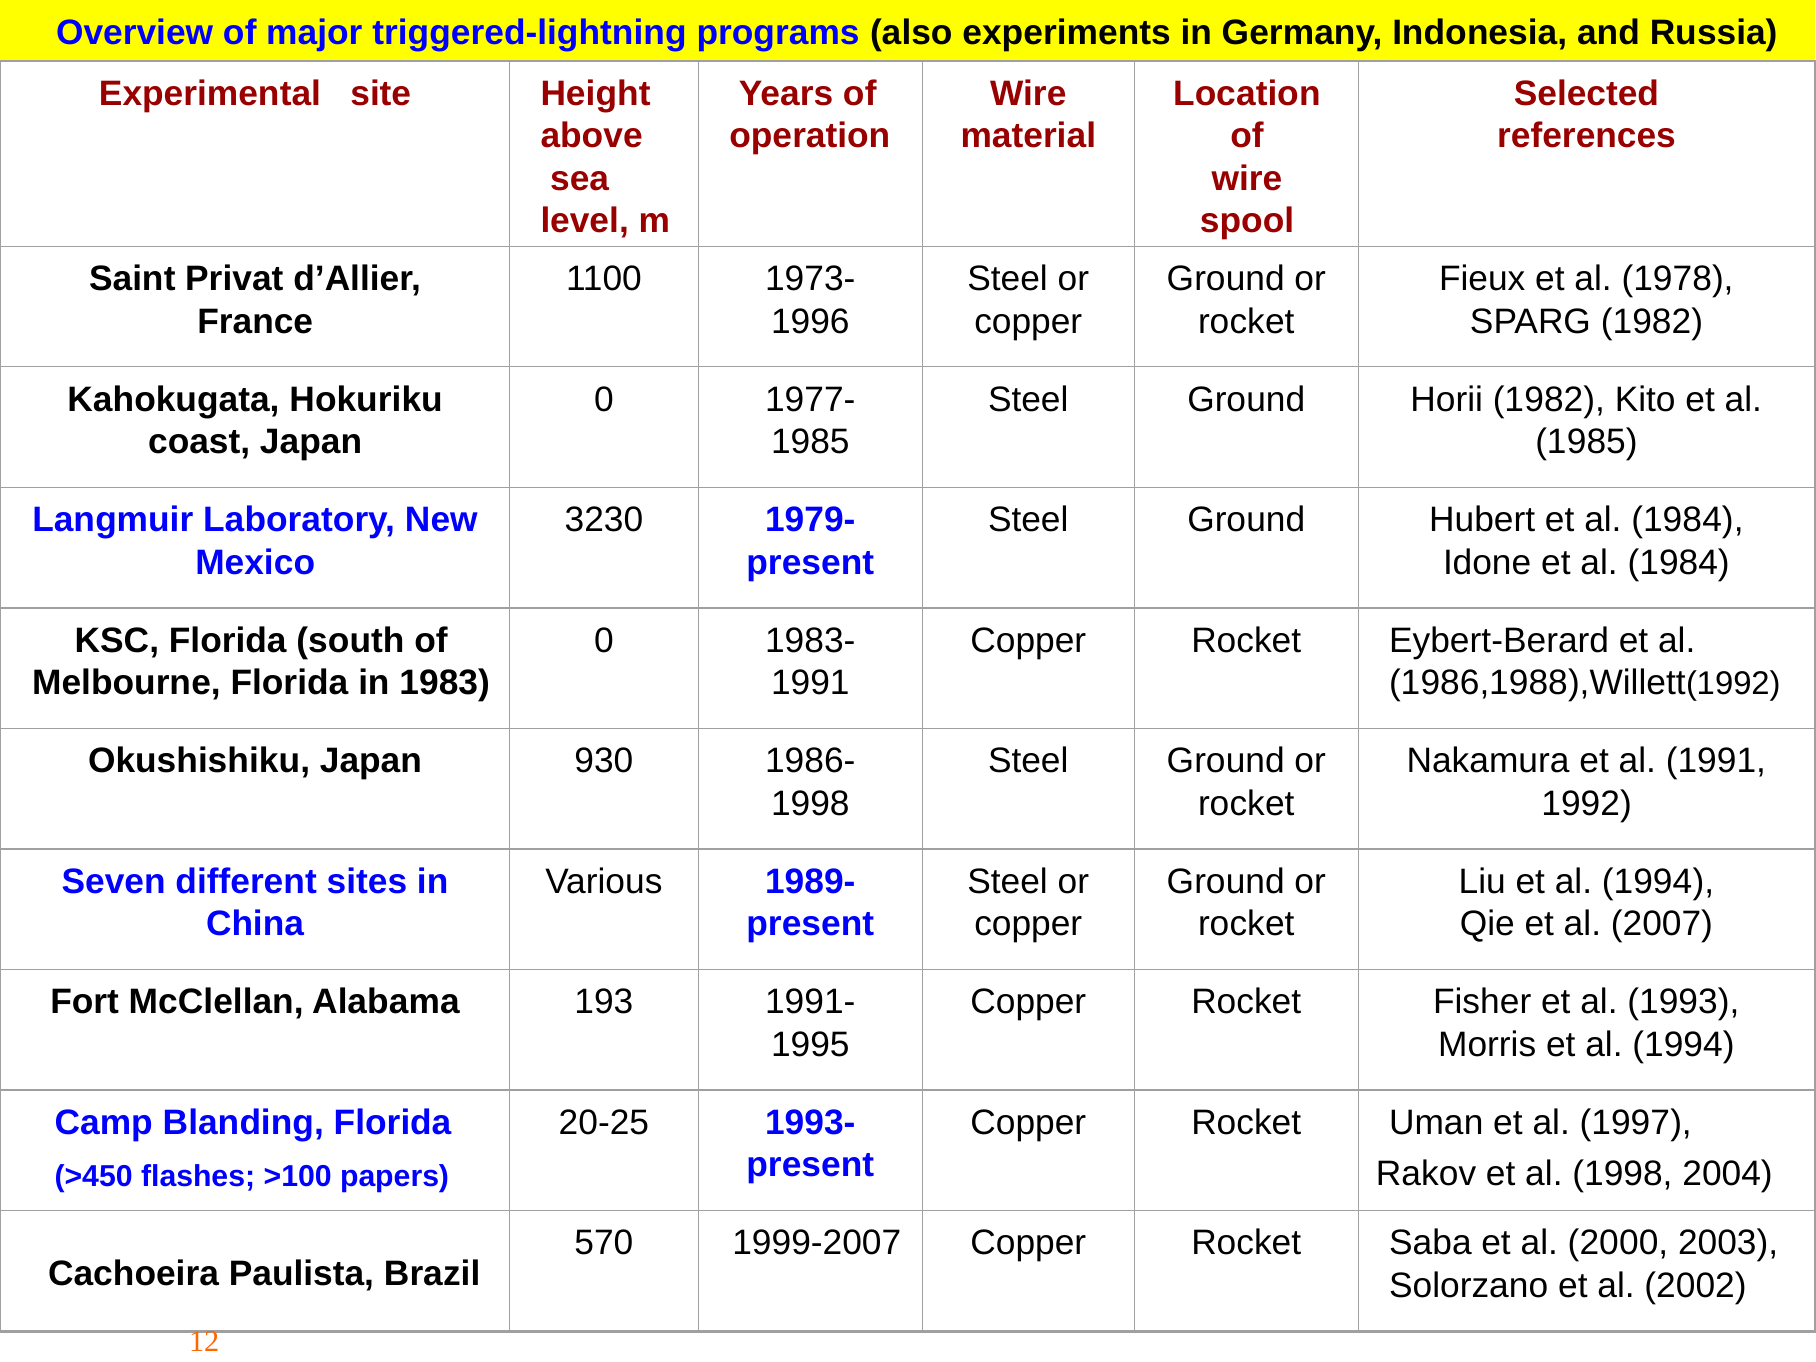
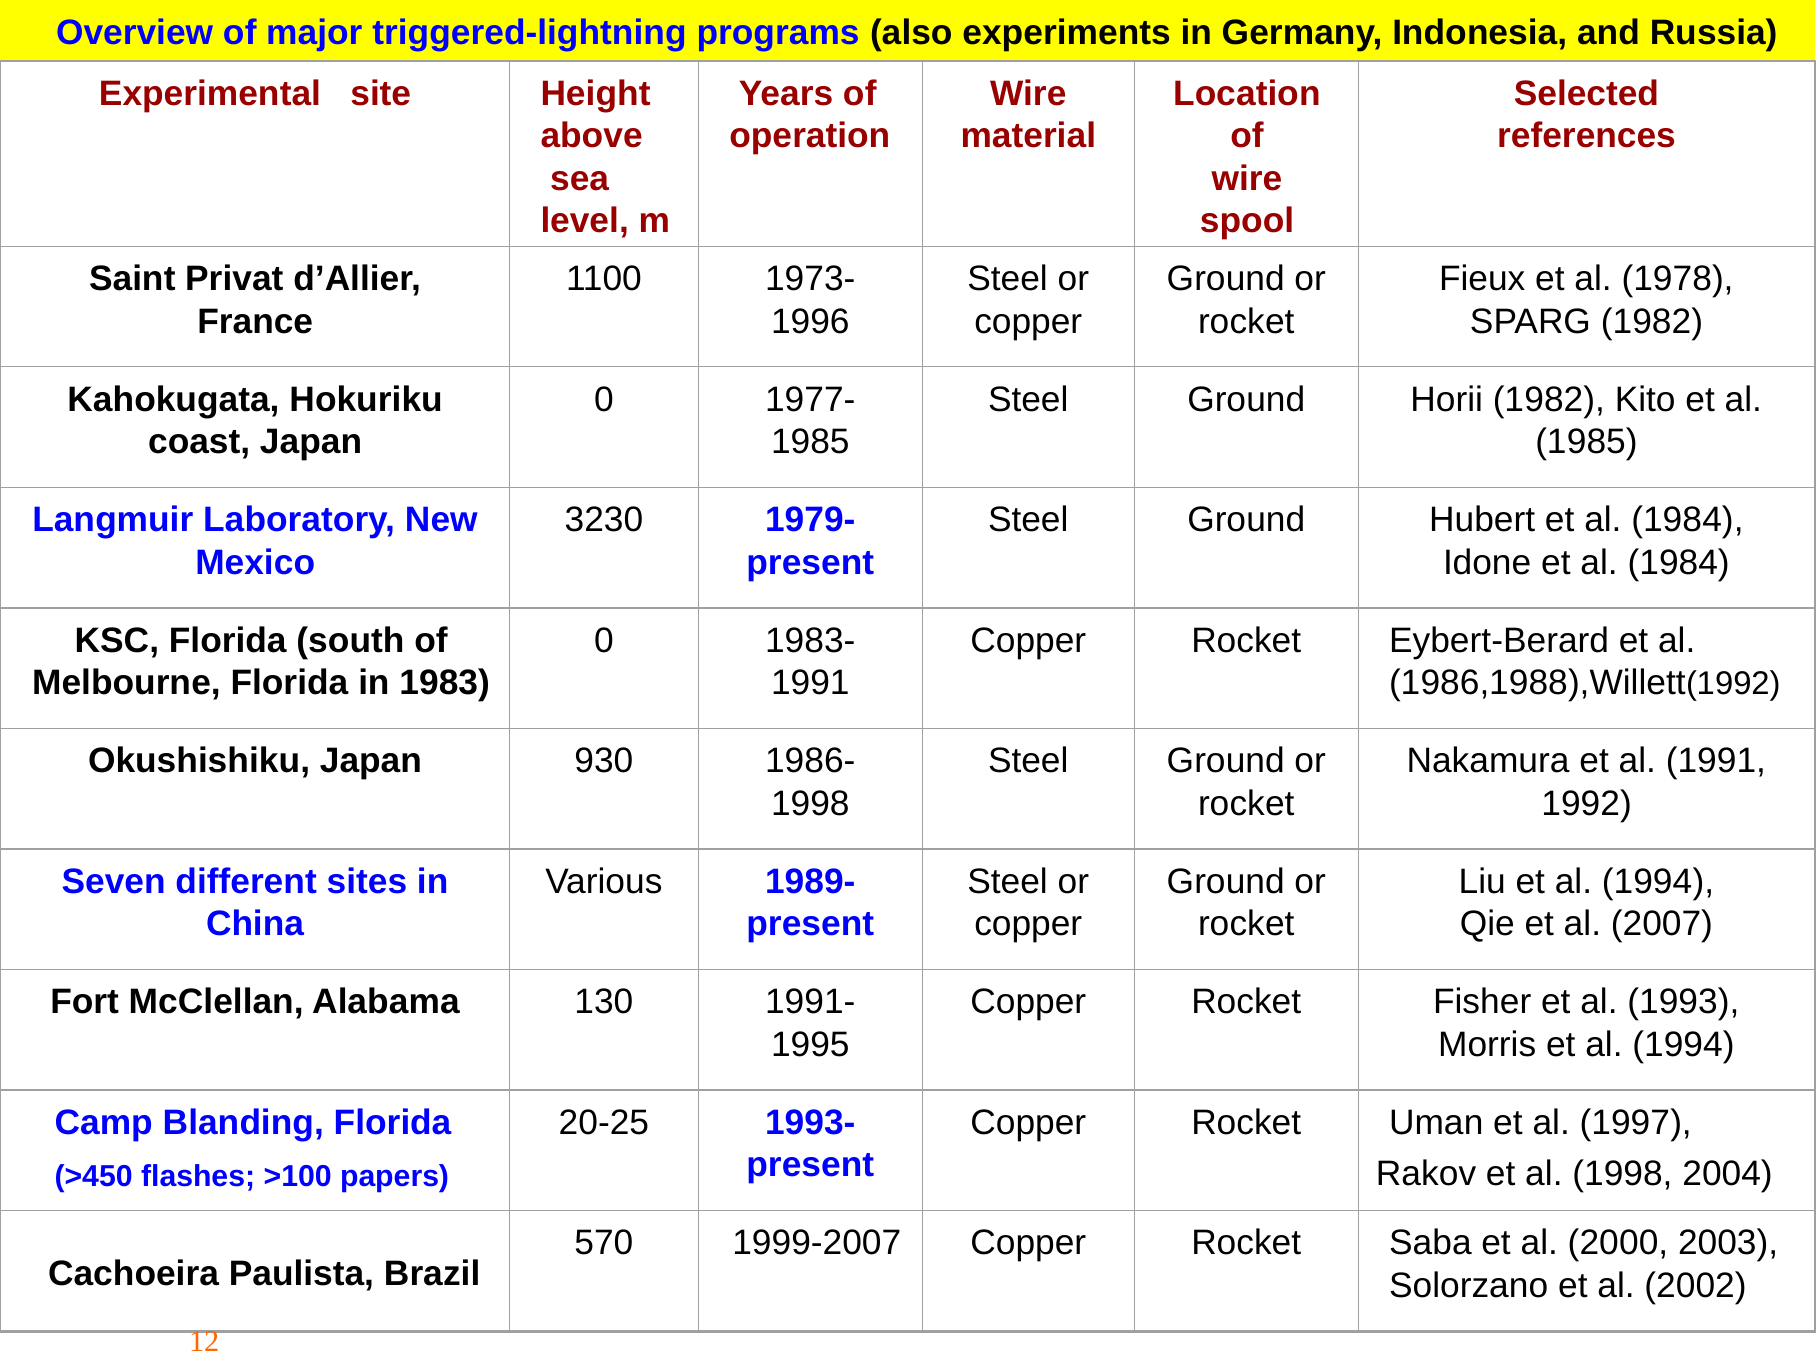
193: 193 -> 130
